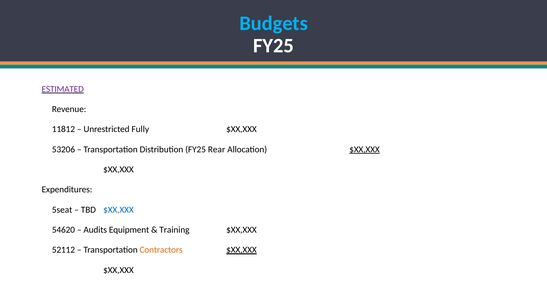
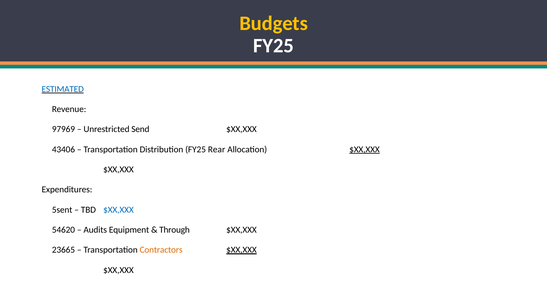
Budgets colour: light blue -> yellow
ESTIMATED colour: purple -> blue
11812: 11812 -> 97969
Fully: Fully -> Send
53206: 53206 -> 43406
5seat: 5seat -> 5sent
Training: Training -> Through
52112: 52112 -> 23665
